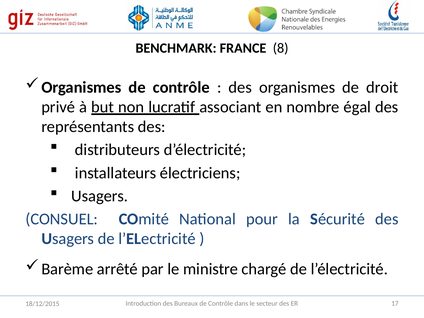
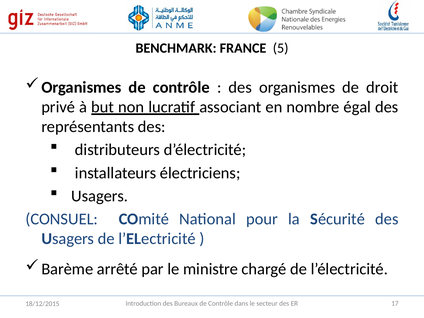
8: 8 -> 5
